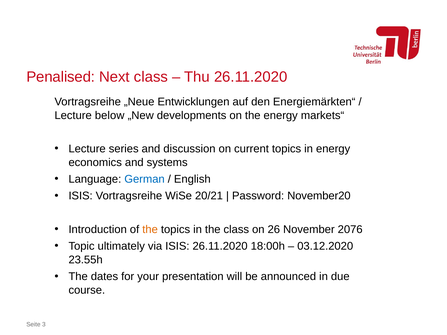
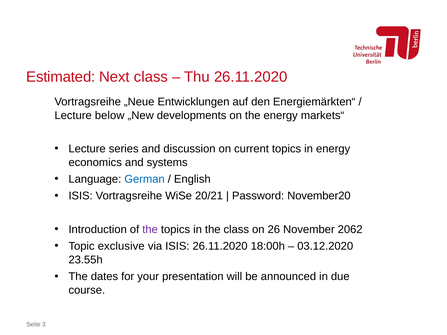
Penalised: Penalised -> Estimated
the at (150, 230) colour: orange -> purple
2076: 2076 -> 2062
ultimately: ultimately -> exclusive
